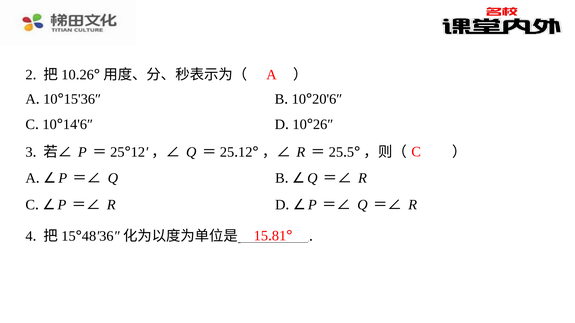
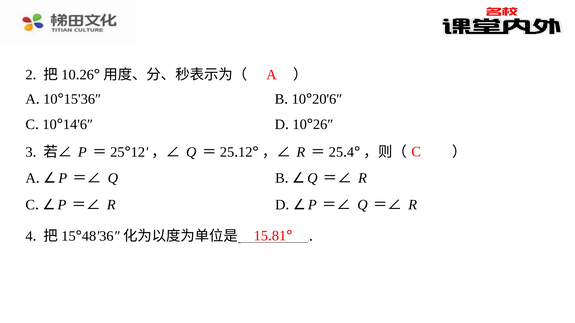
5 at (351, 152): 5 -> 4
